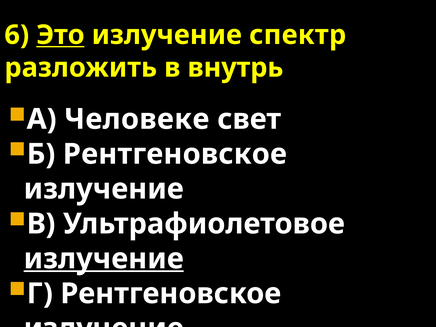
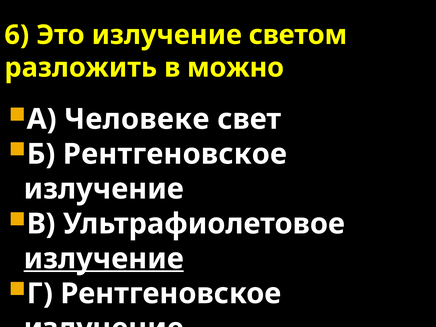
Это underline: present -> none
спектр: спектр -> светом
внутрь: внутрь -> можно
